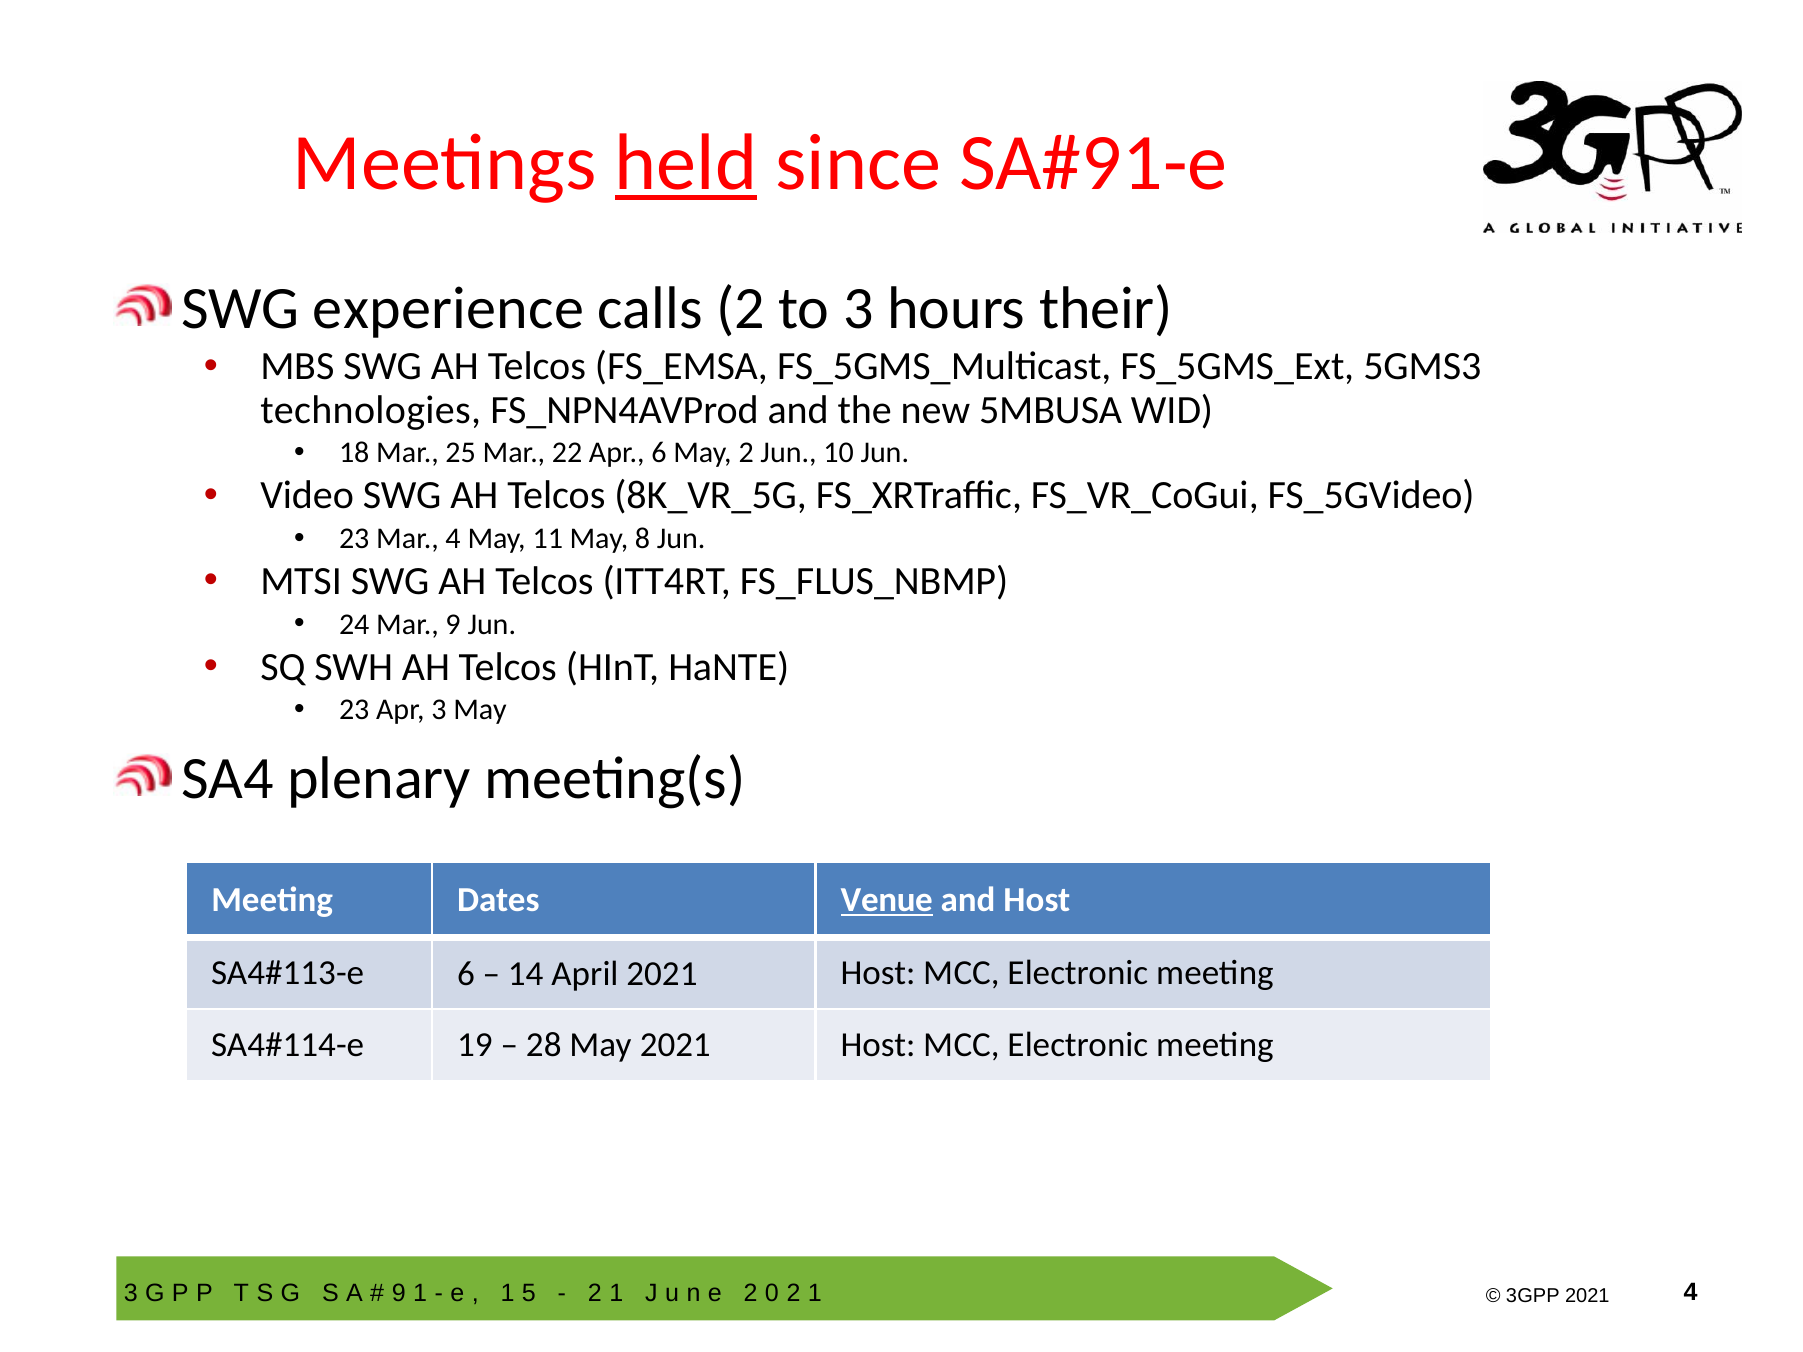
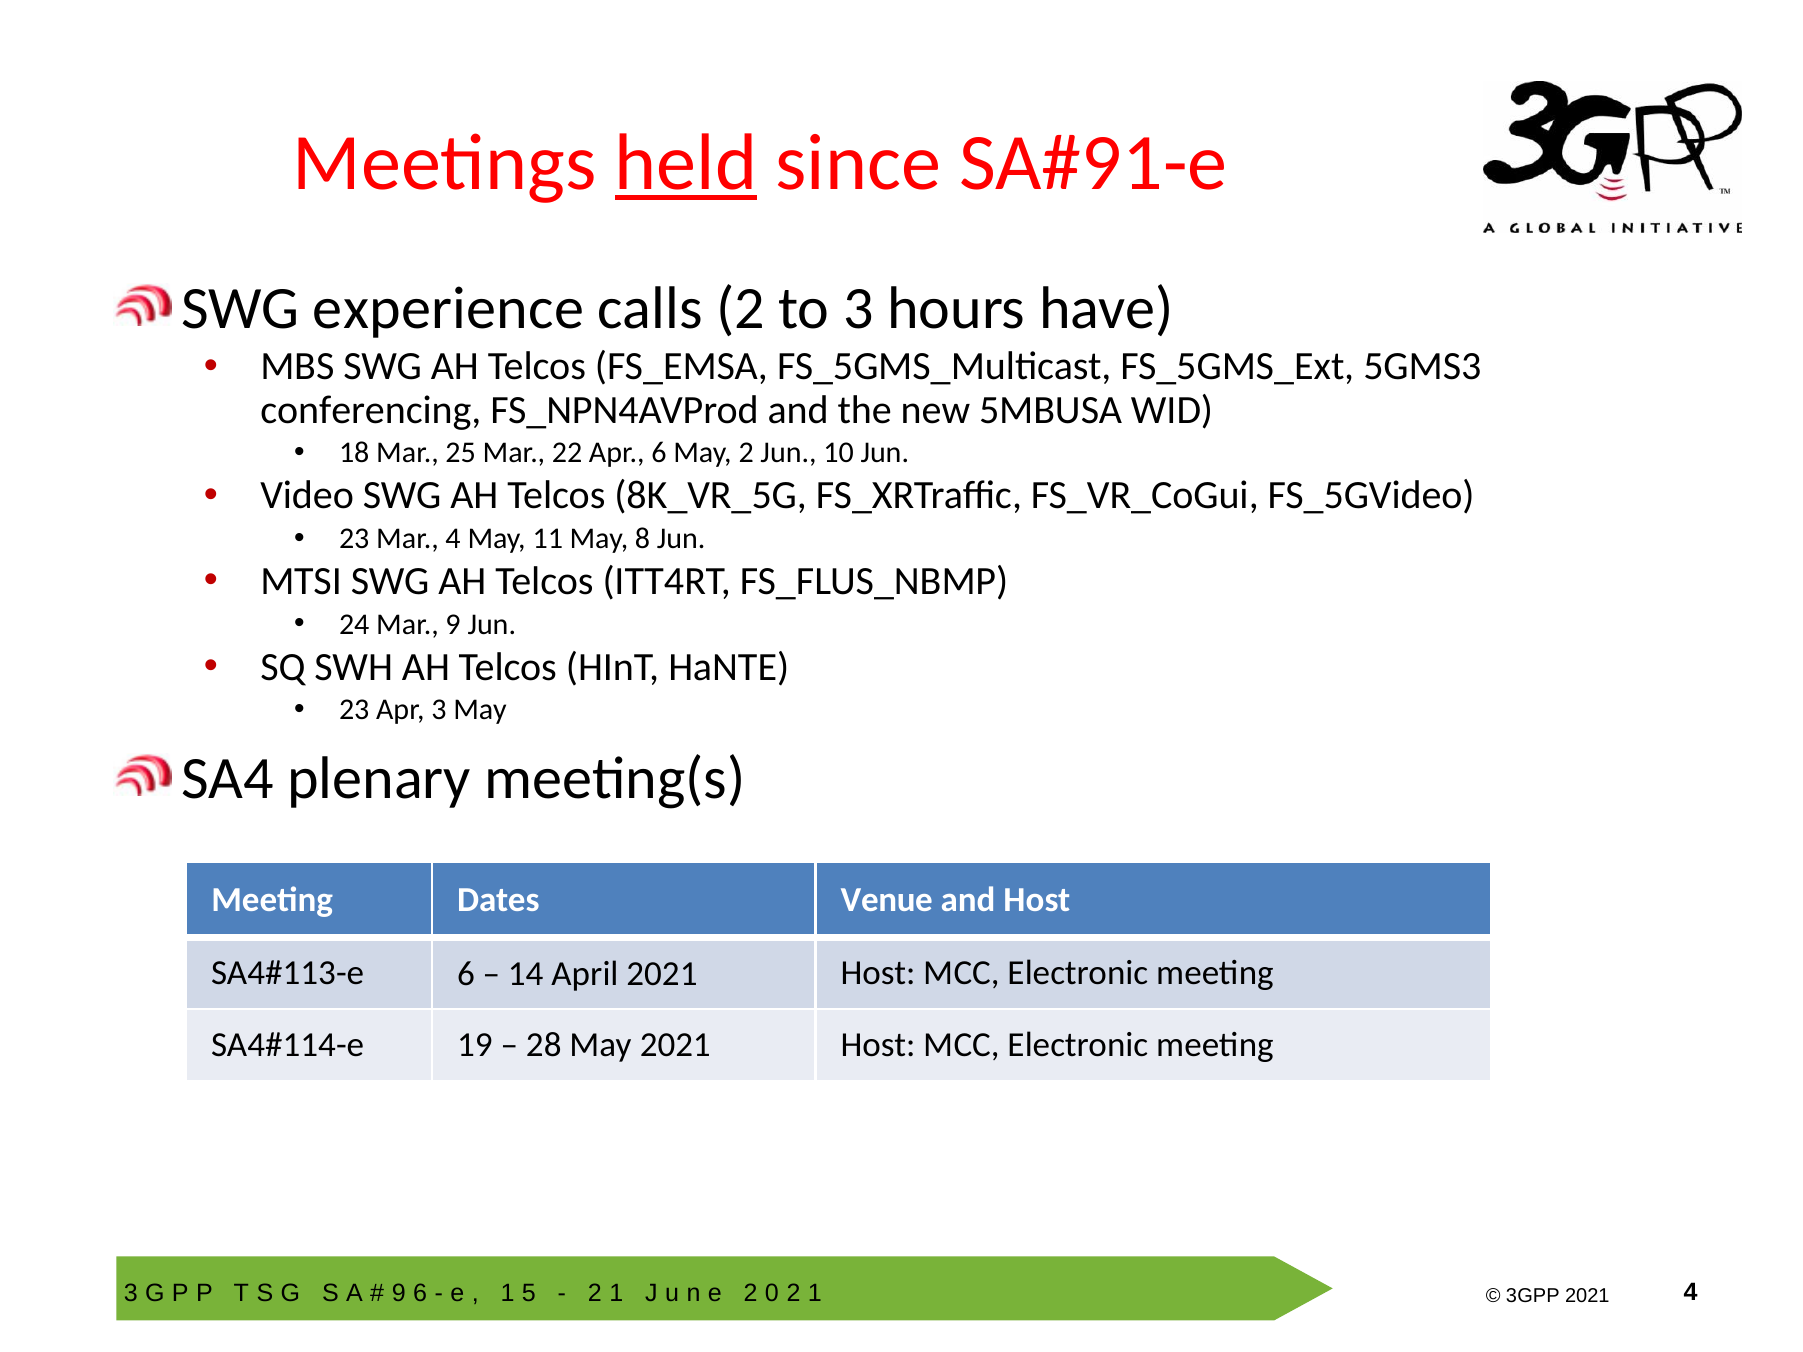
their: their -> have
technologies: technologies -> conferencing
Venue underline: present -> none
9 1: 1 -> 6
